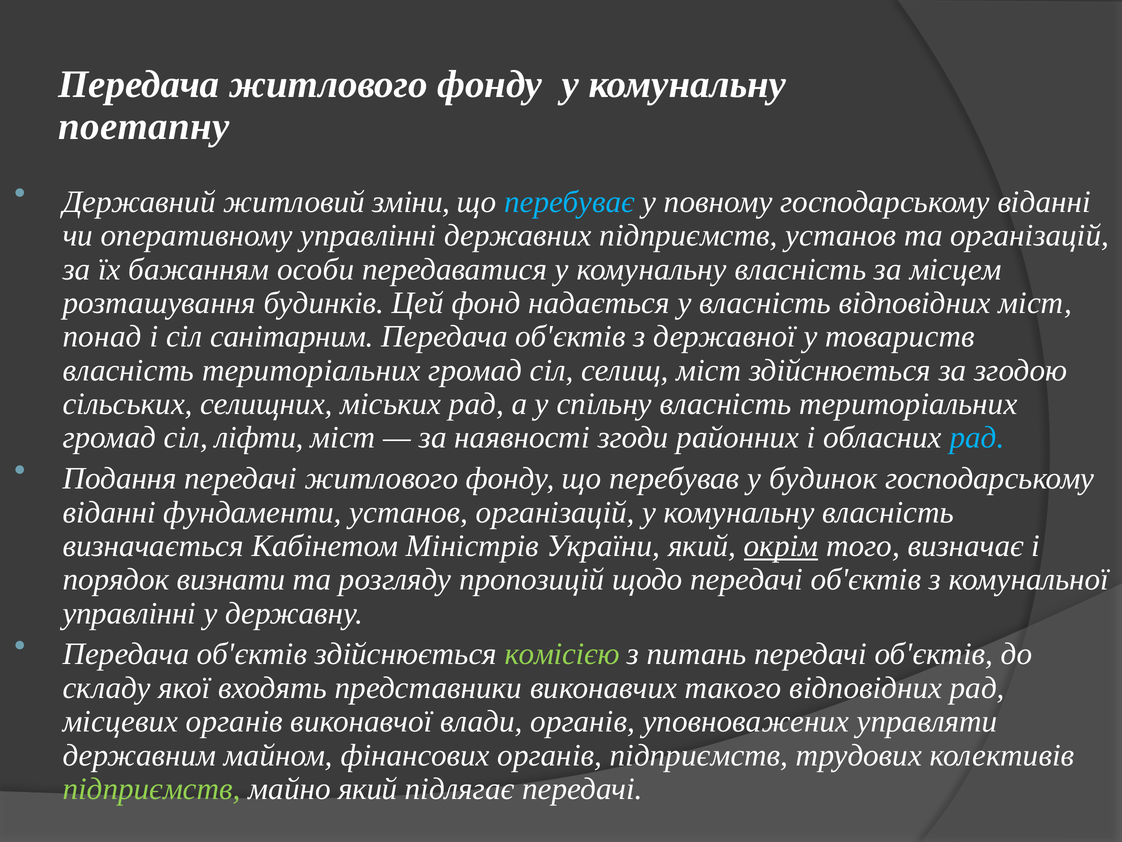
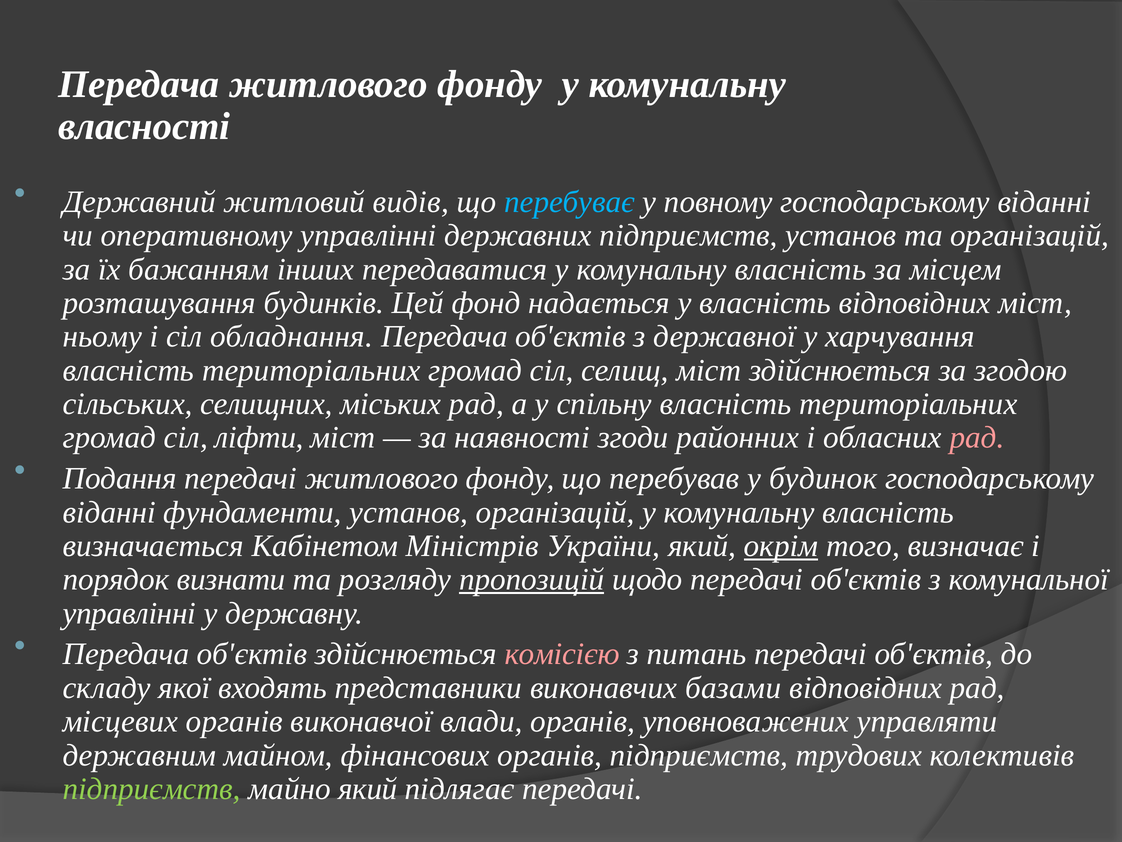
поетапну: поетапну -> власності
зміни: зміни -> видів
особи: особи -> інших
понад: понад -> ньому
санітарним: санітарним -> обладнання
товариств: товариств -> харчування
рад at (977, 437) colour: light blue -> pink
пропозицій underline: none -> present
комісією colour: light green -> pink
такого: такого -> базами
